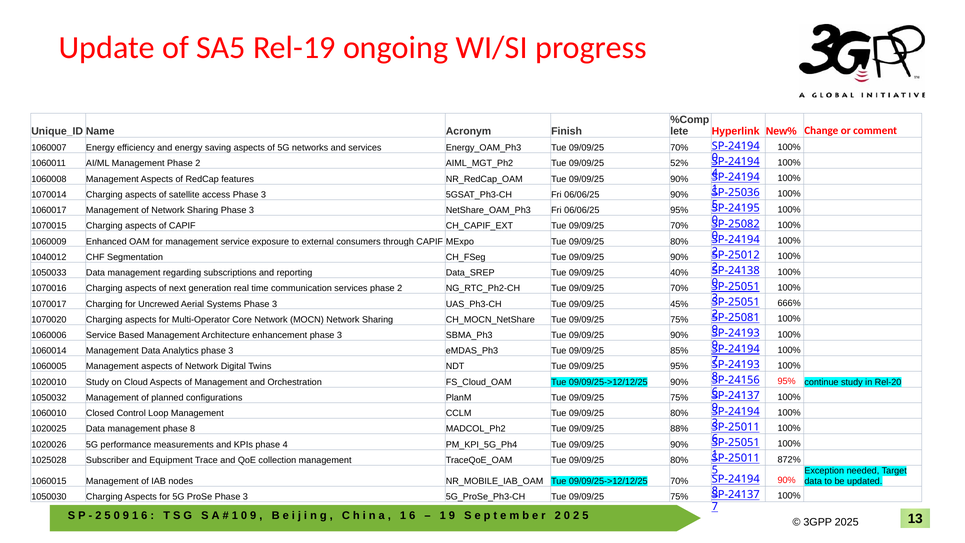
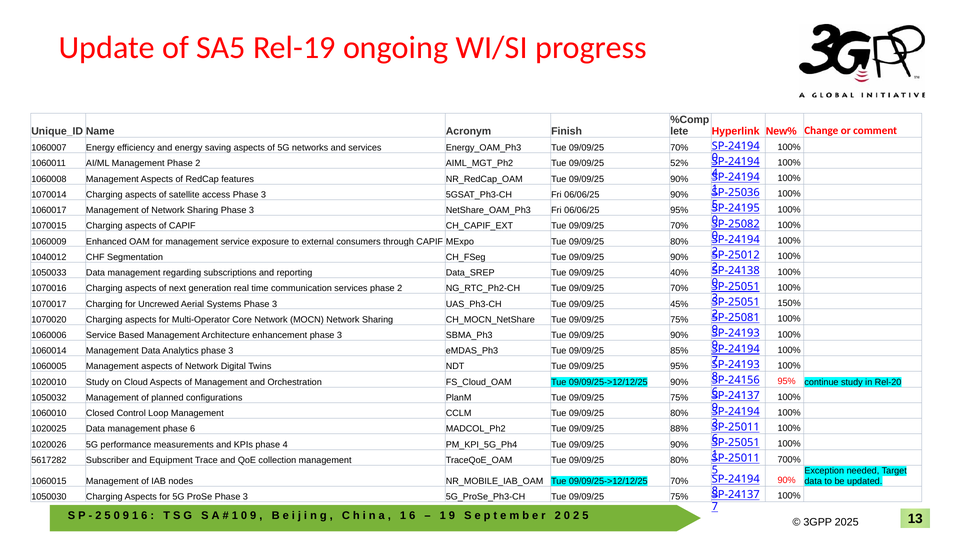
666%: 666% -> 150%
phase 8: 8 -> 6
872%: 872% -> 700%
1025028: 1025028 -> 5617282
